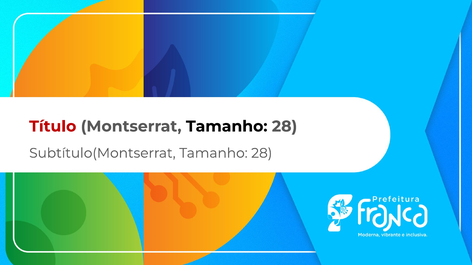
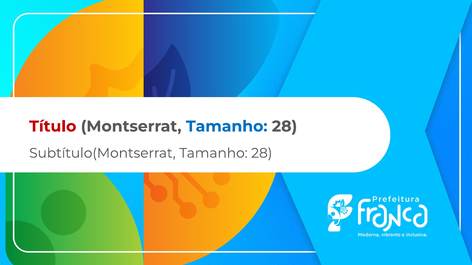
Tamanho at (227, 127) colour: black -> blue
